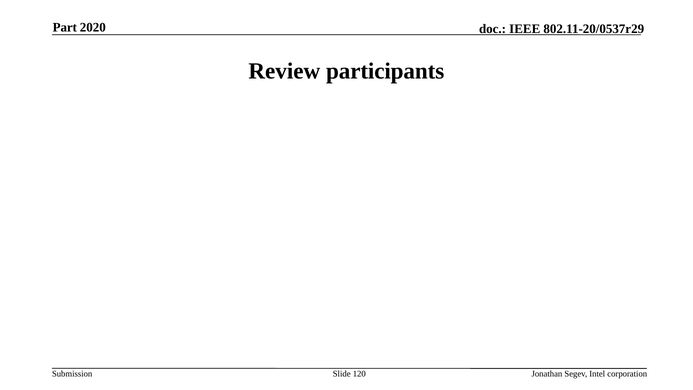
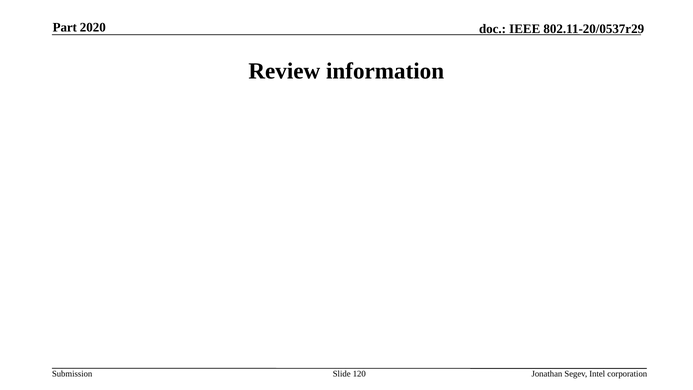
participants: participants -> information
